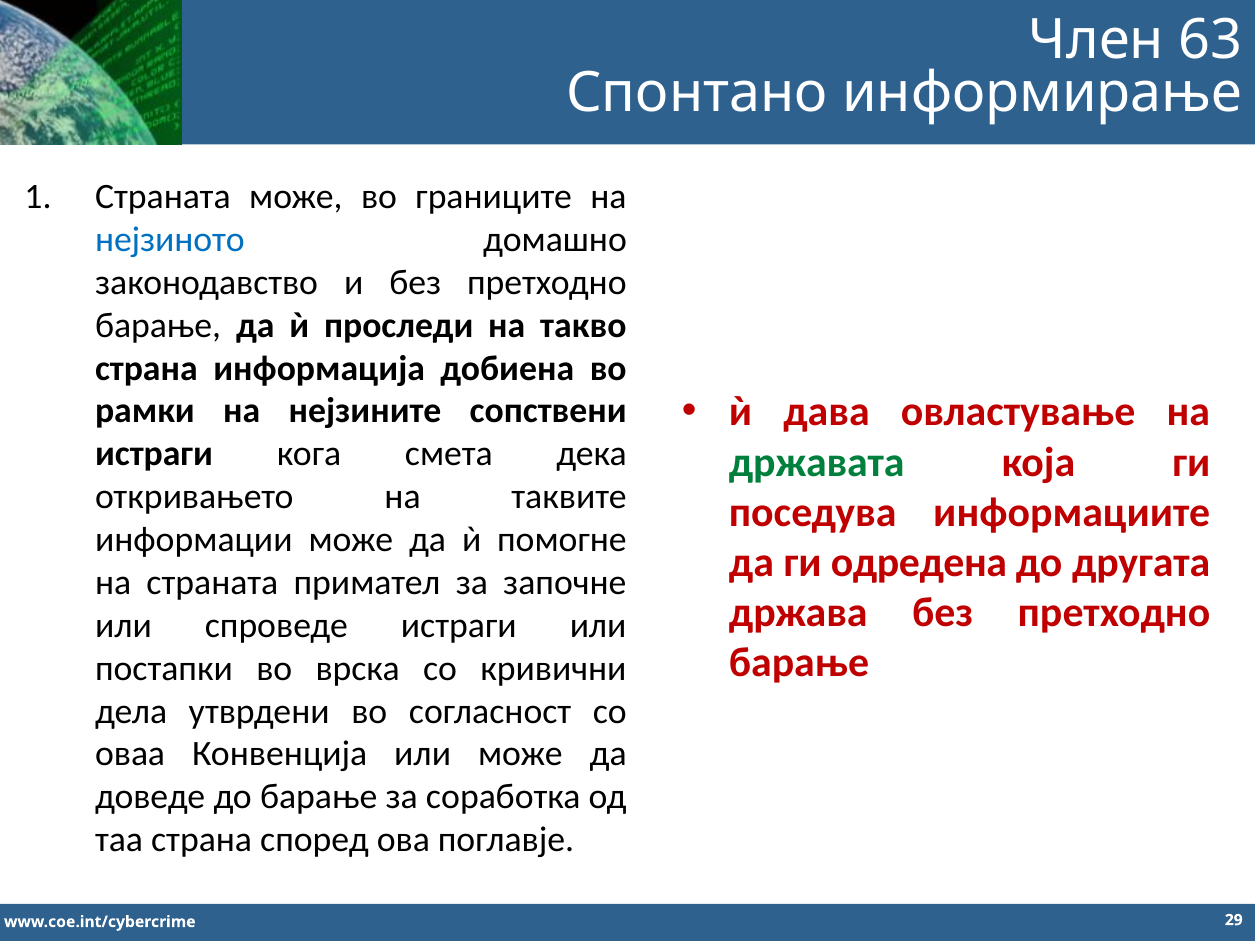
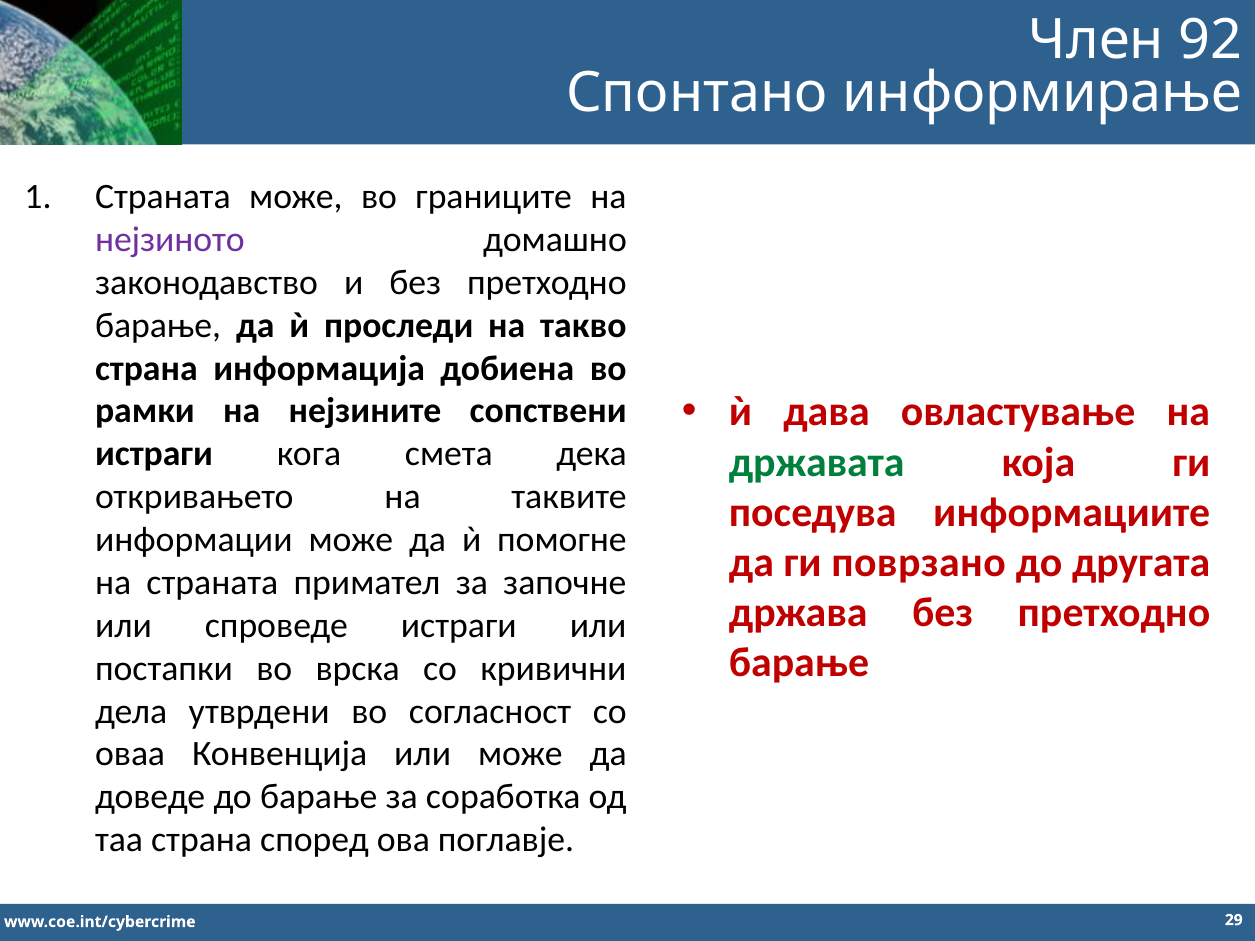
63: 63 -> 92
нејзиното colour: blue -> purple
одредена: одредена -> поврзано
